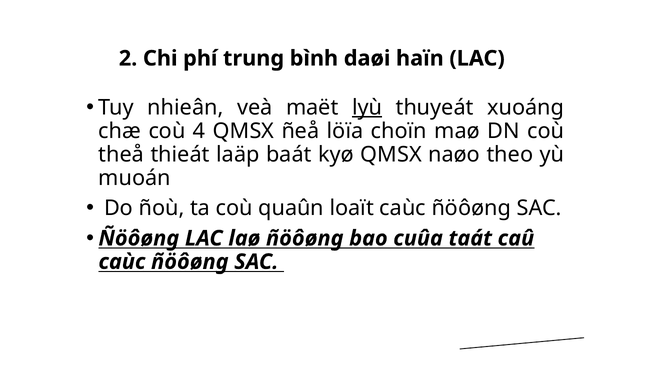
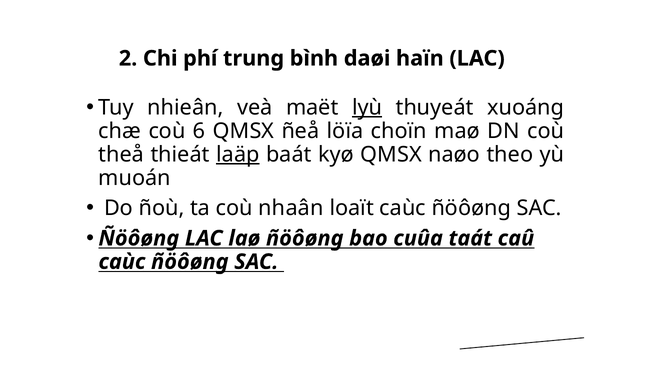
4: 4 -> 6
laäp underline: none -> present
quaûn: quaûn -> nhaân
